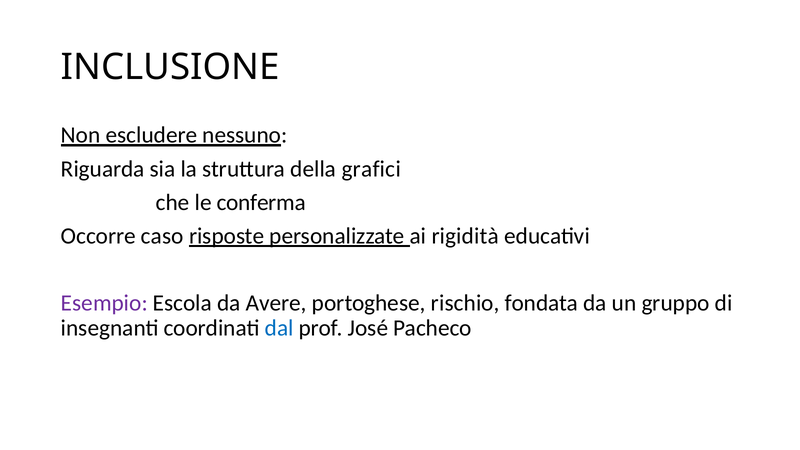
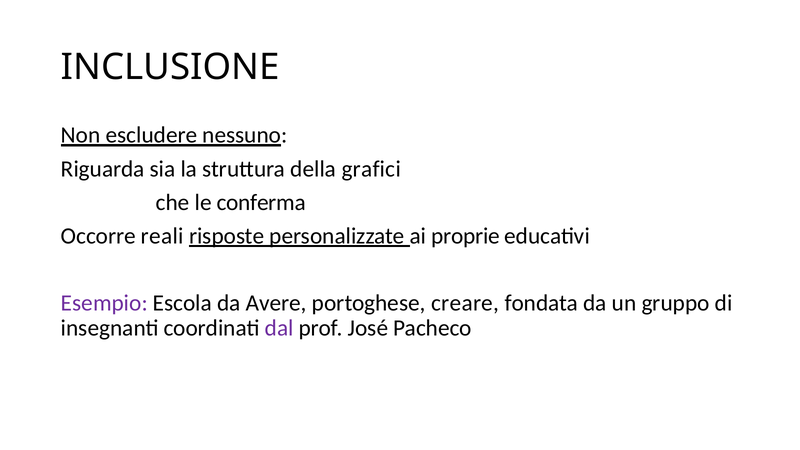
caso: caso -> reali
rigidità: rigidità -> proprie
rischio: rischio -> creare
dal colour: blue -> purple
